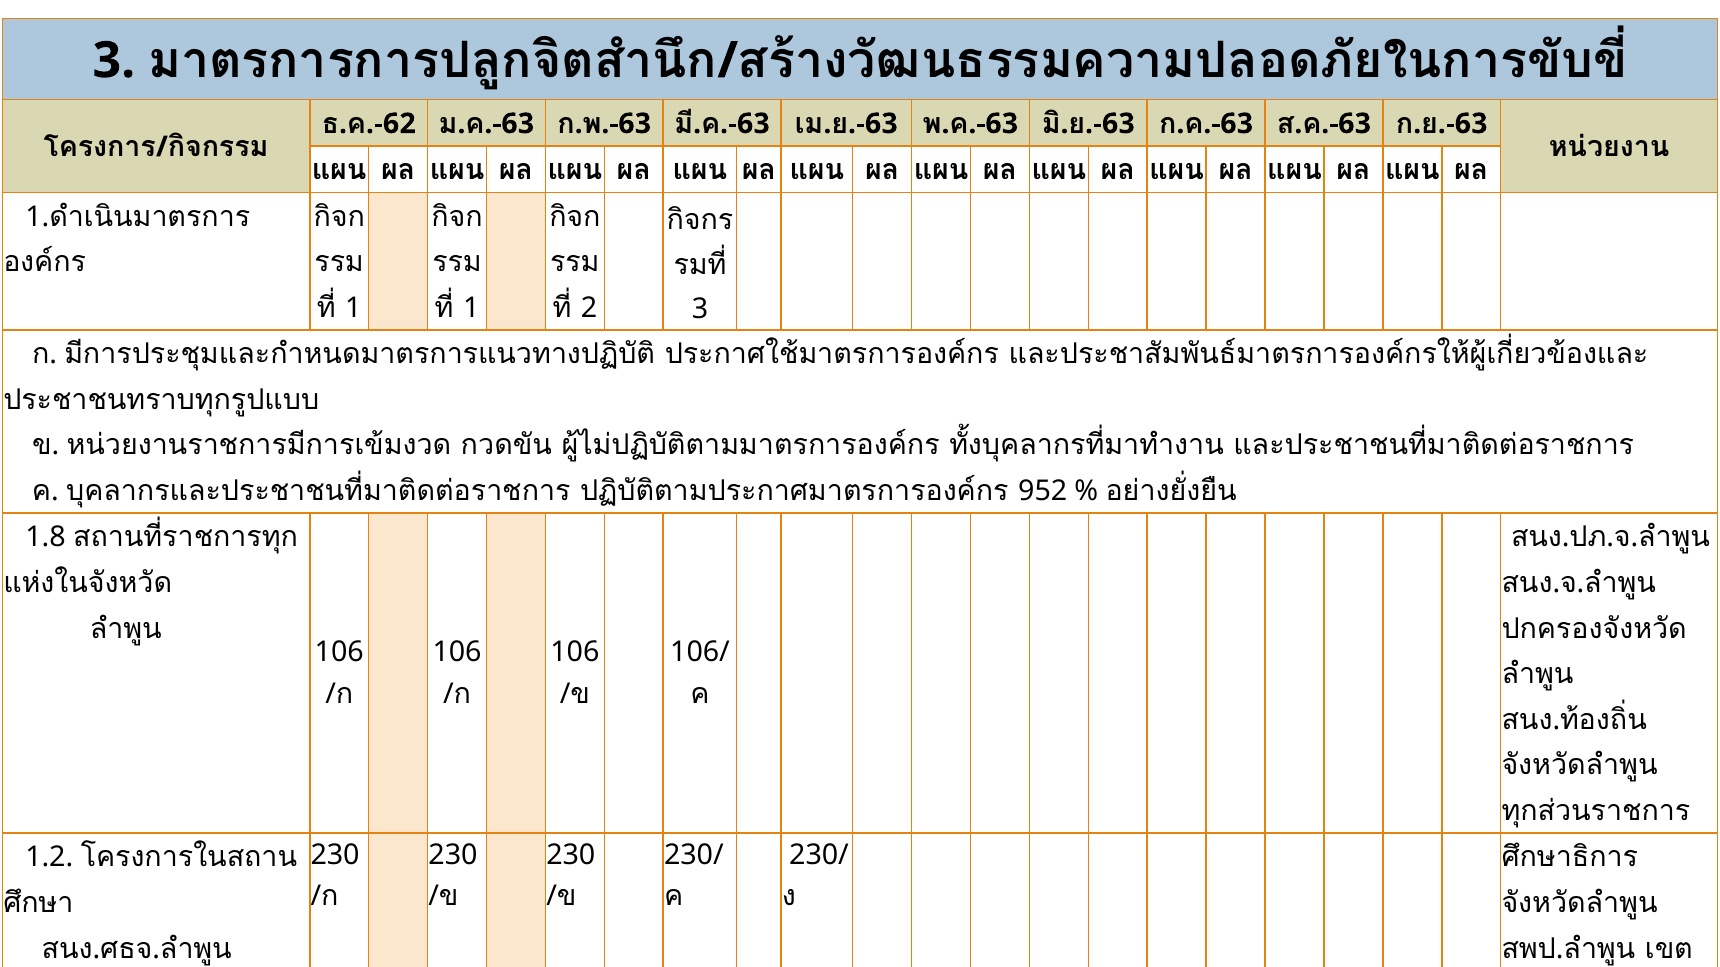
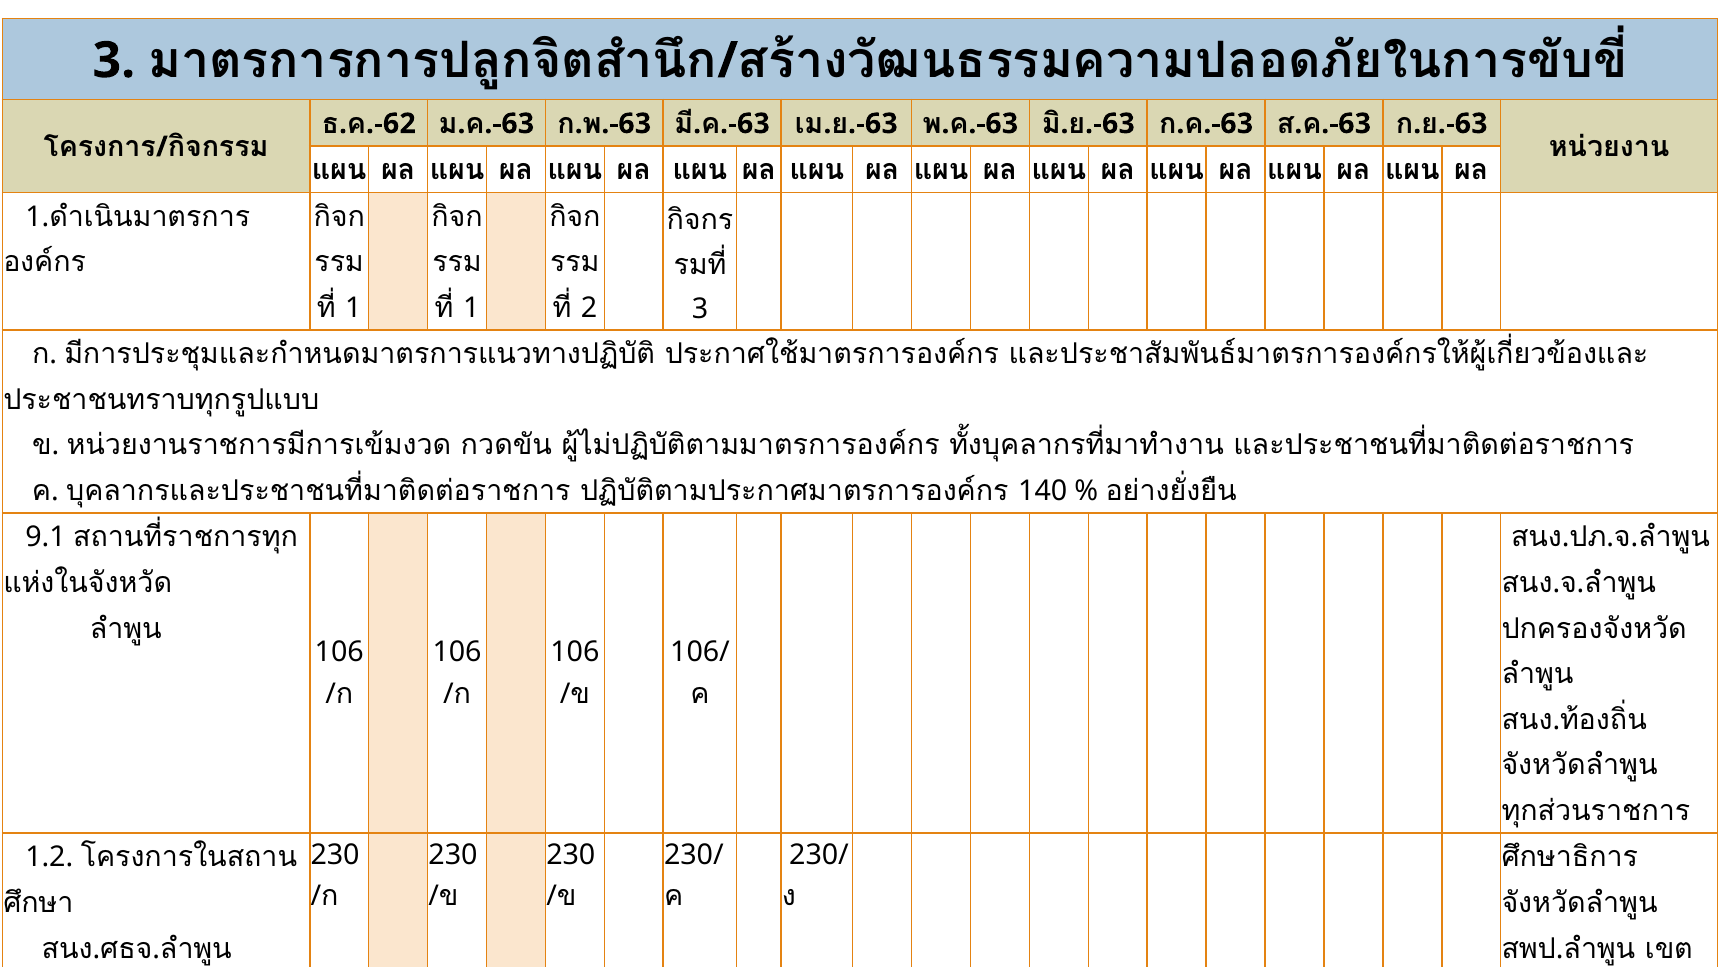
952: 952 -> 140
1.8: 1.8 -> 9.1
